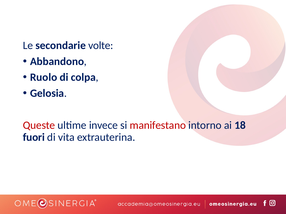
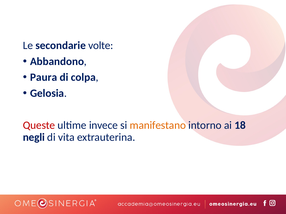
Ruolo: Ruolo -> Paura
manifestano colour: red -> orange
fuori: fuori -> negli
